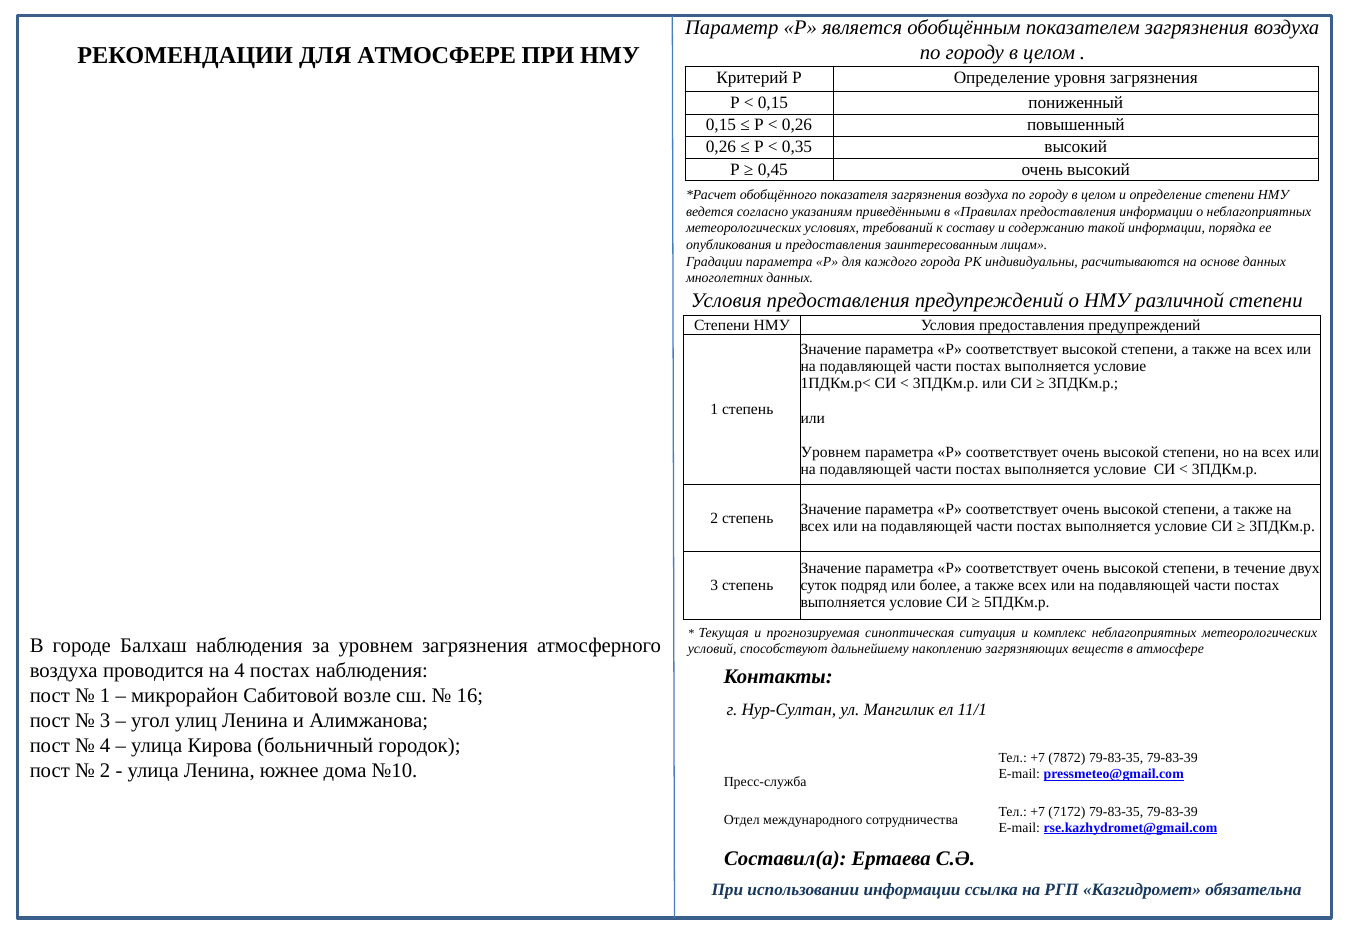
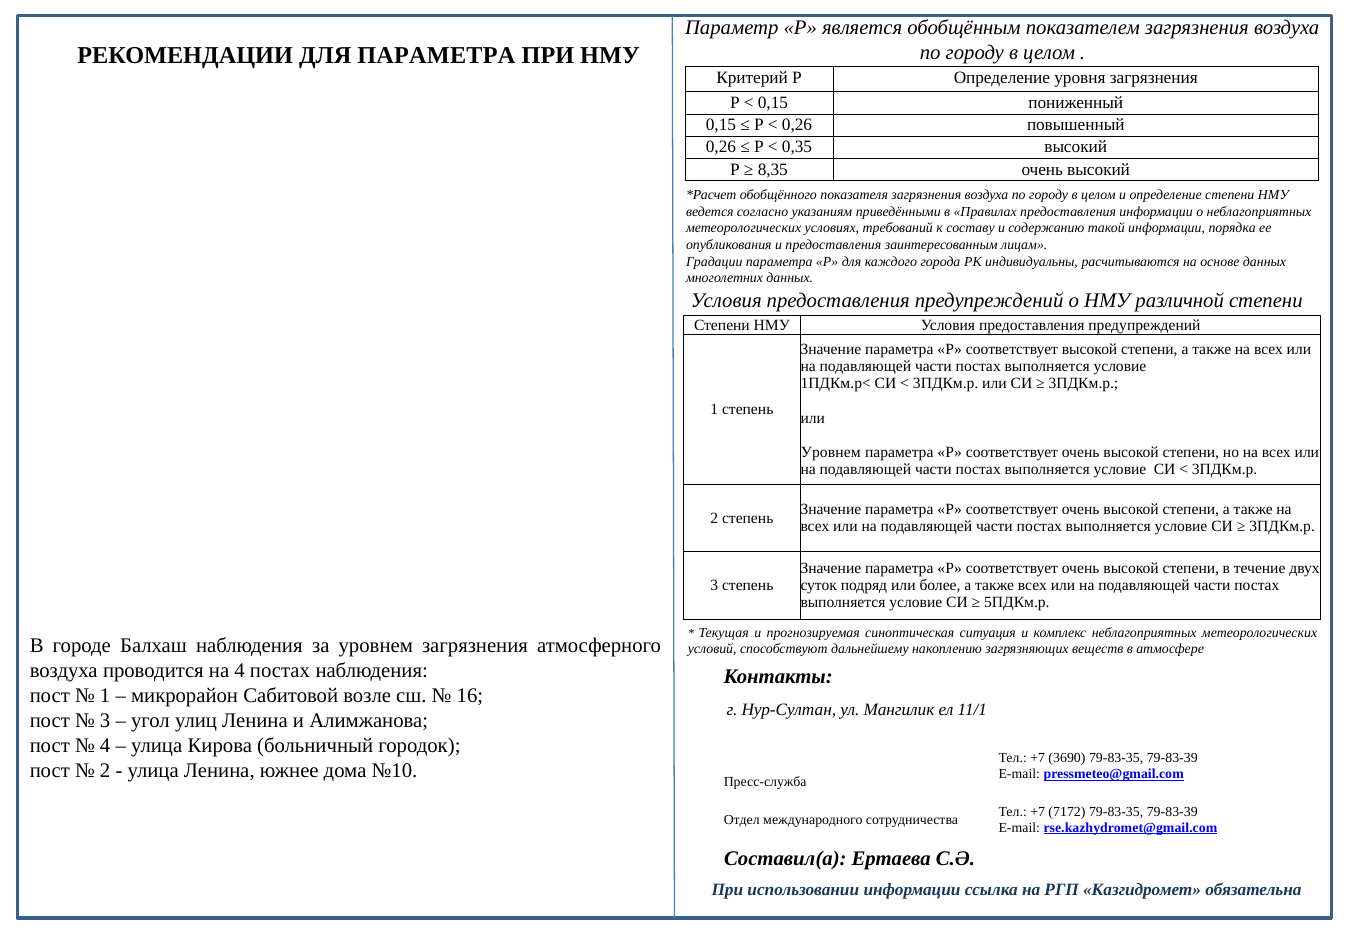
ДЛЯ АТМОСФЕРЕ: АТМОСФЕРЕ -> ПАРАМЕТРА
0,45: 0,45 -> 8,35
7872: 7872 -> 3690
